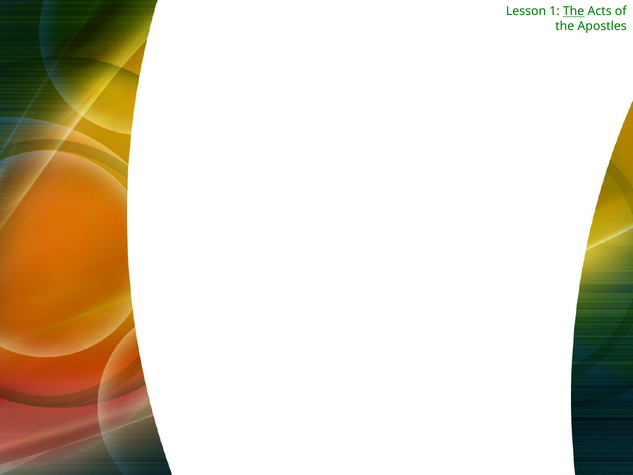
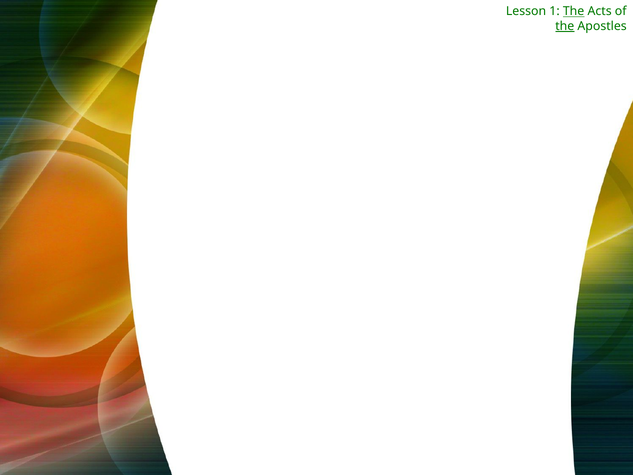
the at (565, 26) underline: none -> present
